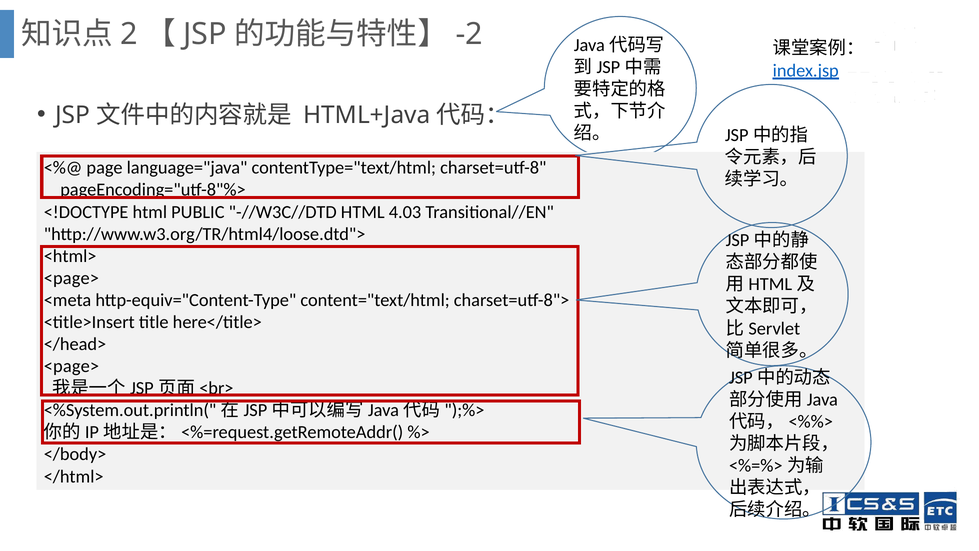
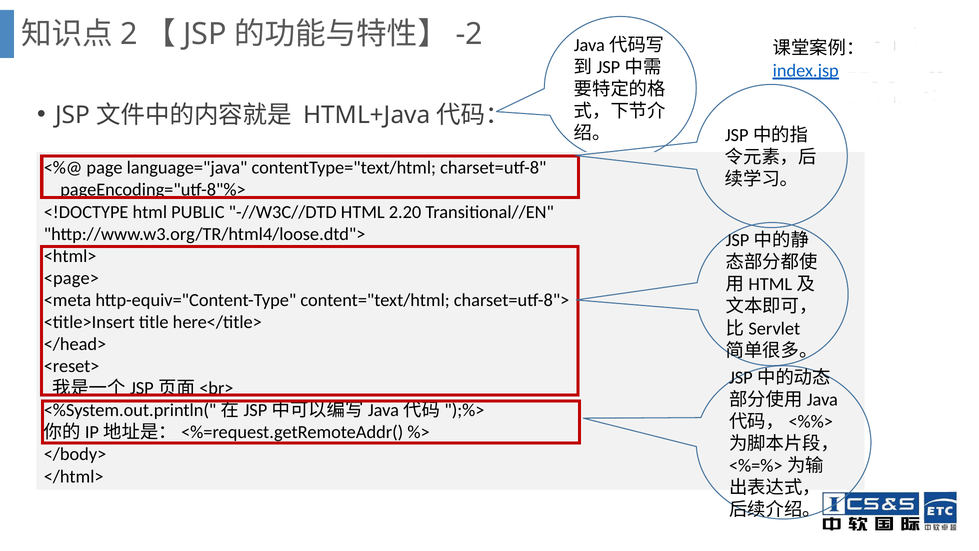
4.03: 4.03 -> 2.20
<page> at (71, 366): <page> -> <reset>
